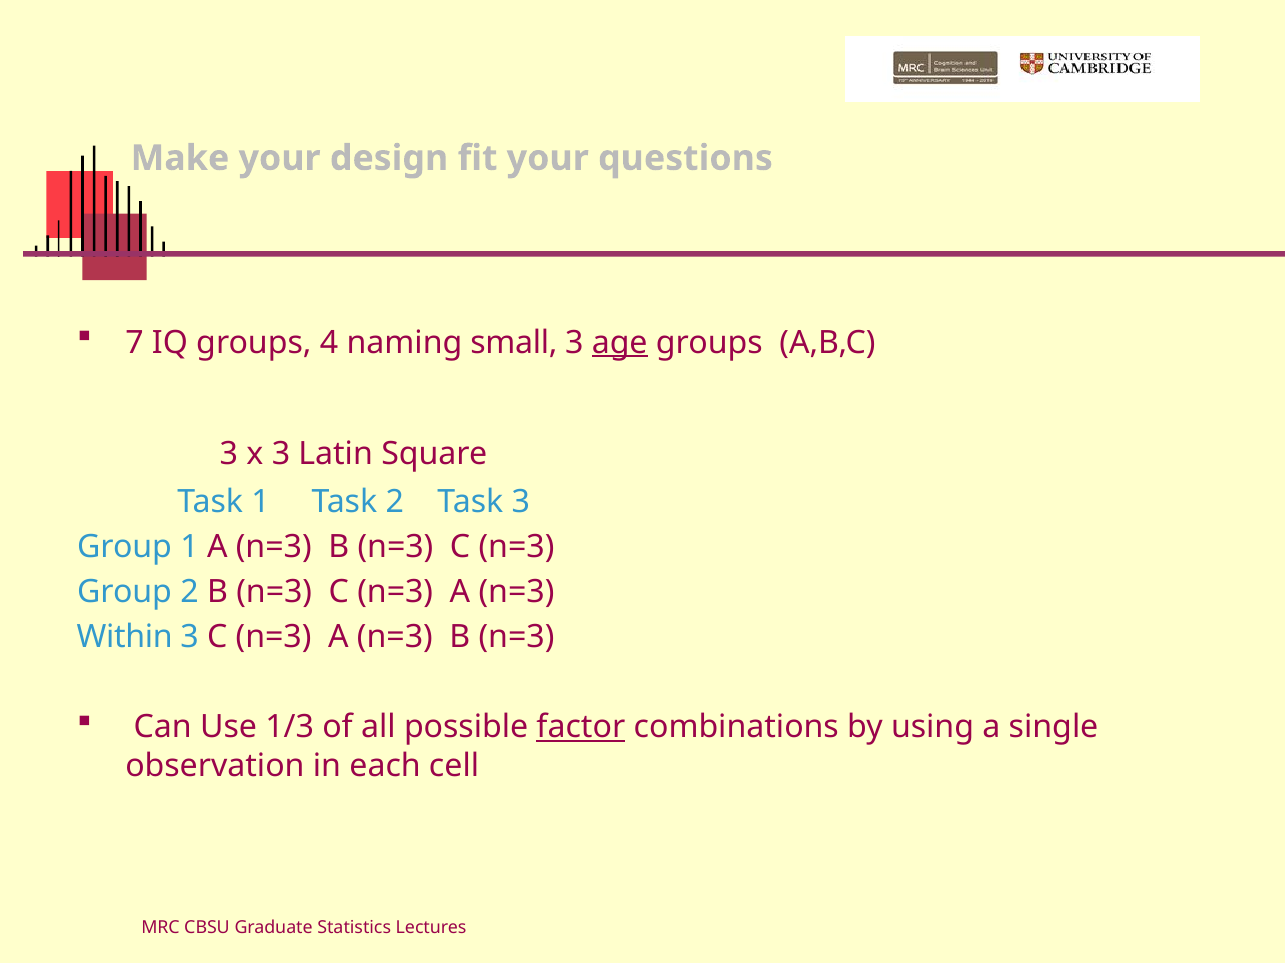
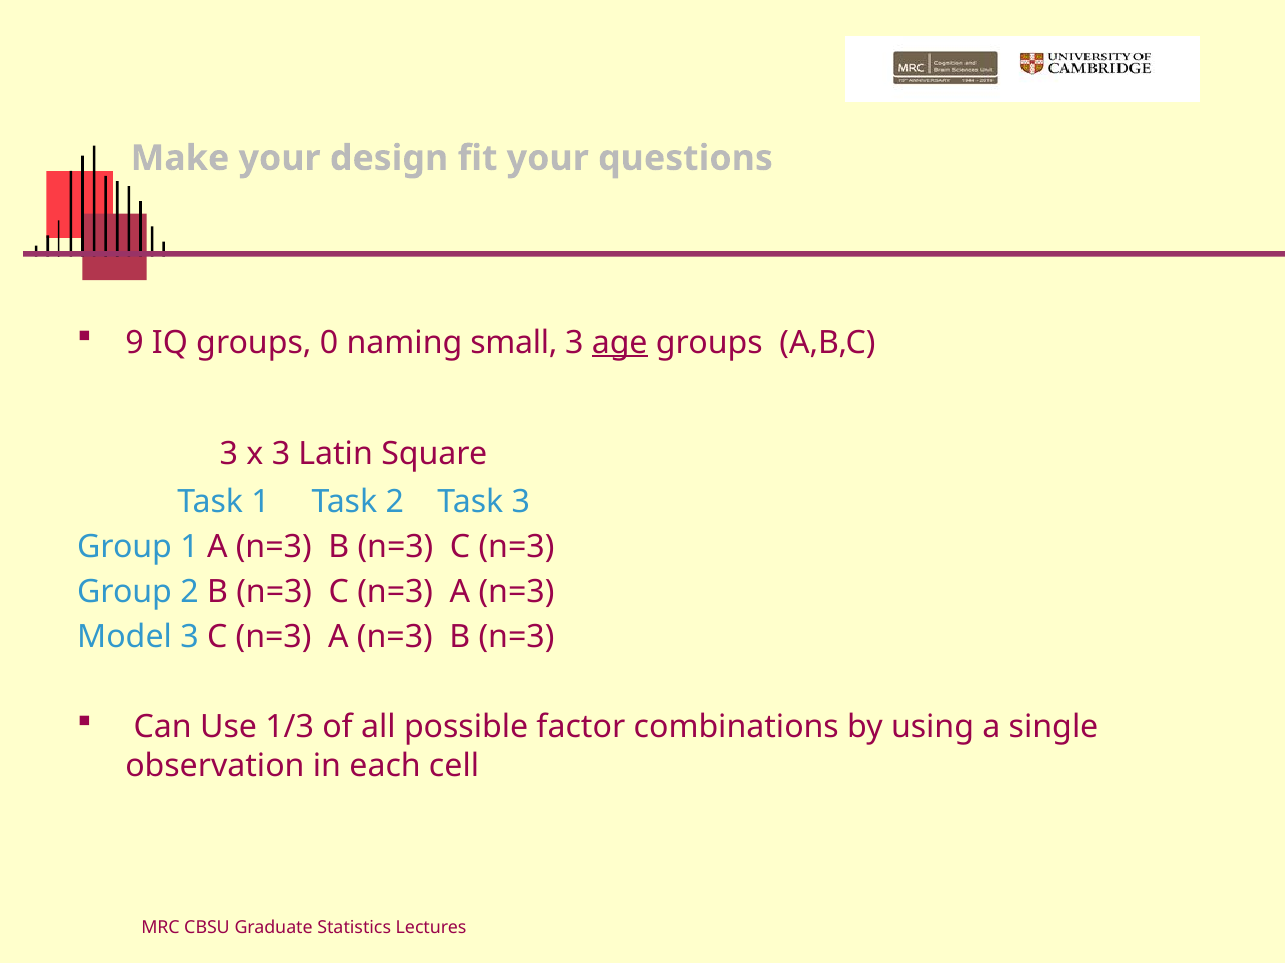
7: 7 -> 9
4: 4 -> 0
Within: Within -> Model
factor underline: present -> none
